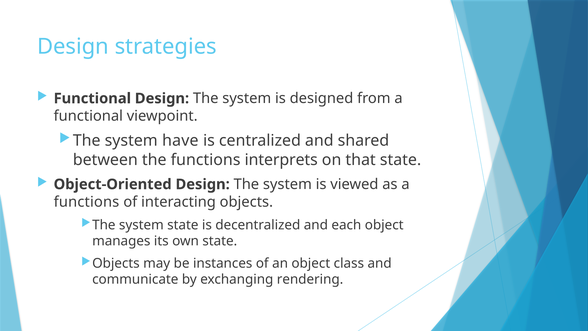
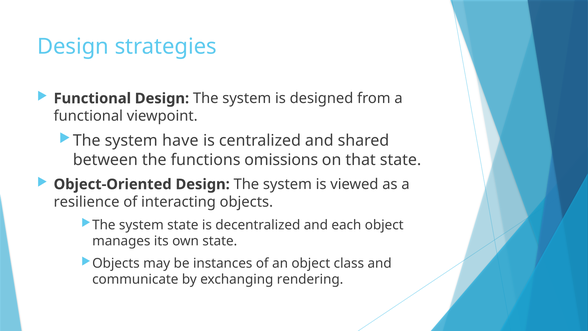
interprets: interprets -> omissions
functions at (86, 202): functions -> resilience
